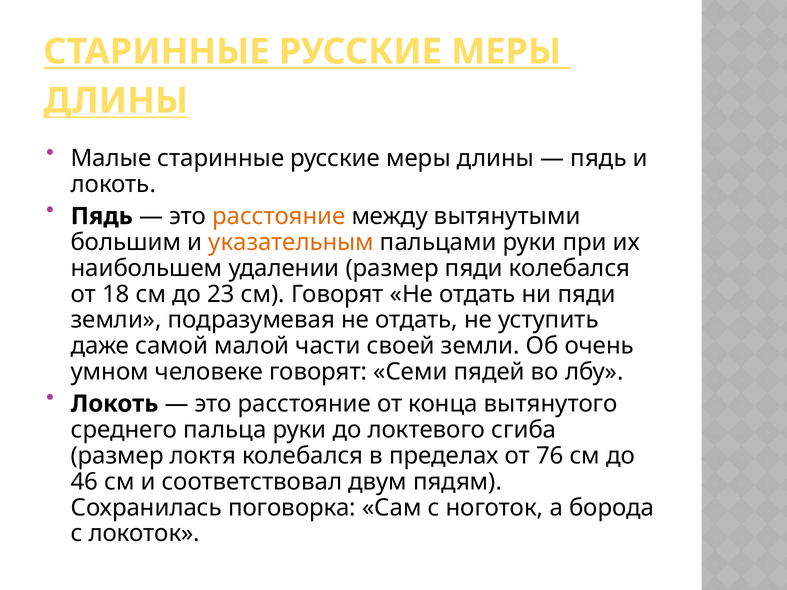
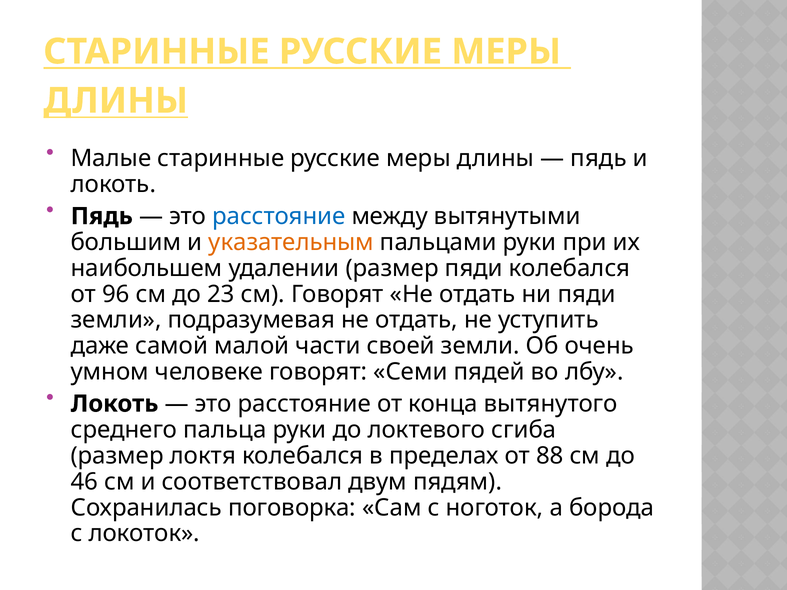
расстояние at (279, 216) colour: orange -> blue
18: 18 -> 96
76: 76 -> 88
